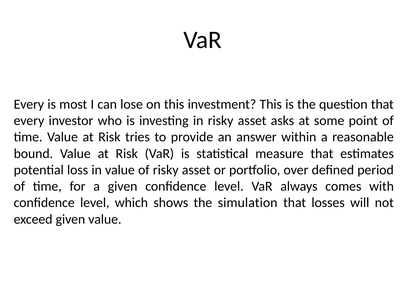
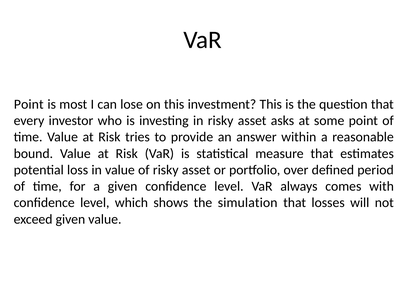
Every at (29, 104): Every -> Point
